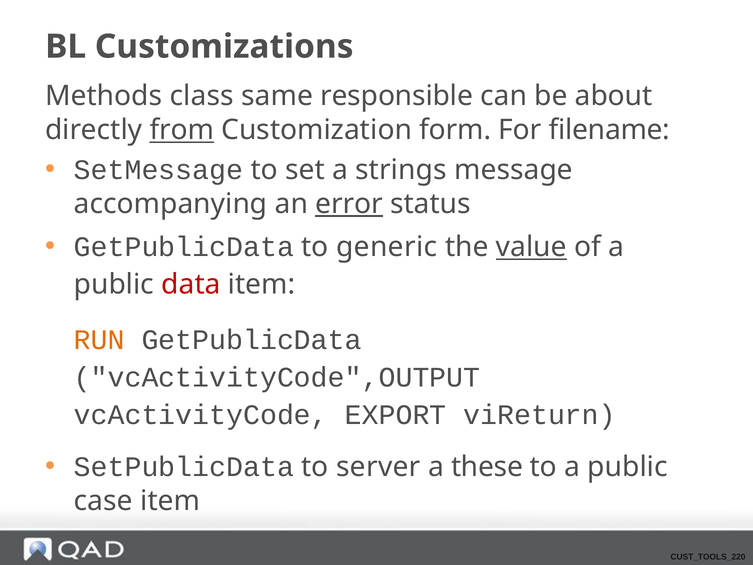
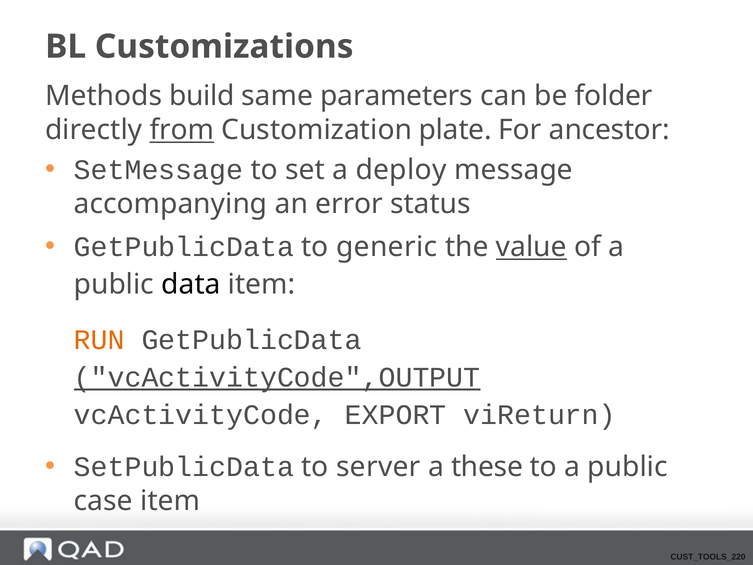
class: class -> build
responsible: responsible -> parameters
about: about -> folder
form: form -> plate
filename: filename -> ancestor
strings: strings -> deploy
error underline: present -> none
data colour: red -> black
vcActivityCode",OUTPUT underline: none -> present
